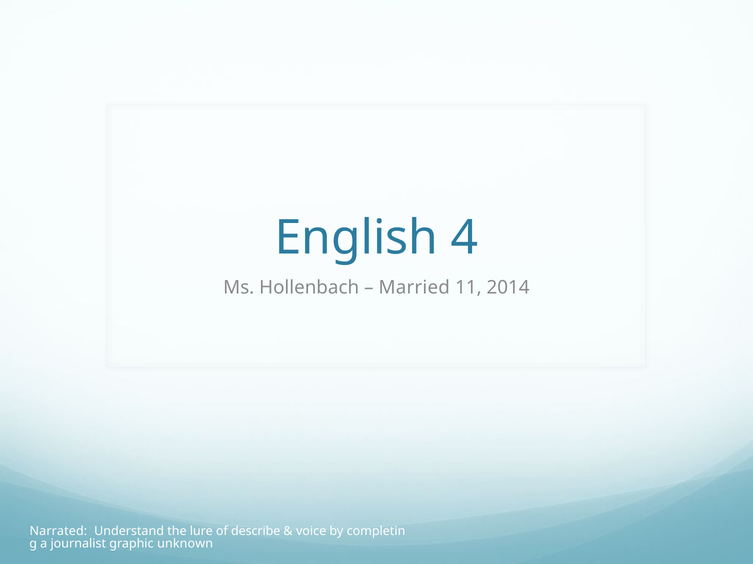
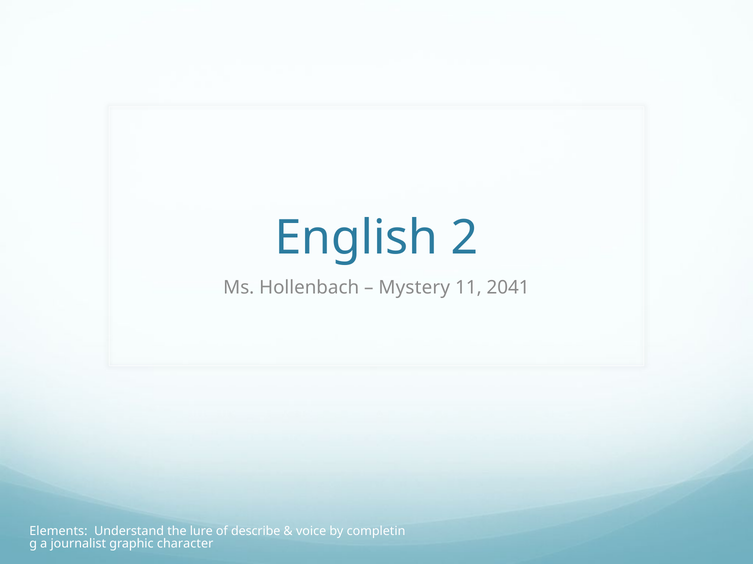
4: 4 -> 2
Married: Married -> Mystery
2014: 2014 -> 2041
Narrated: Narrated -> Elements
unknown: unknown -> character
